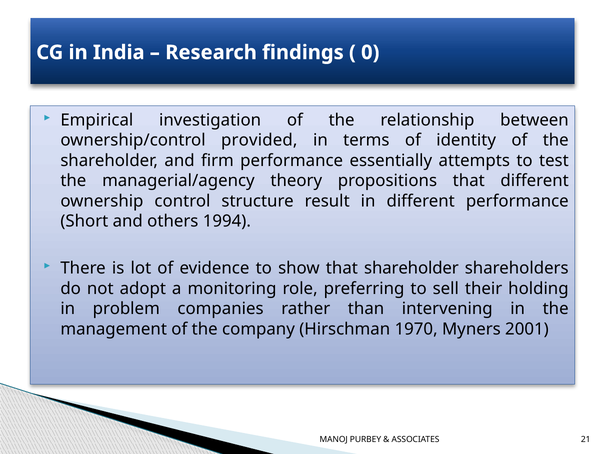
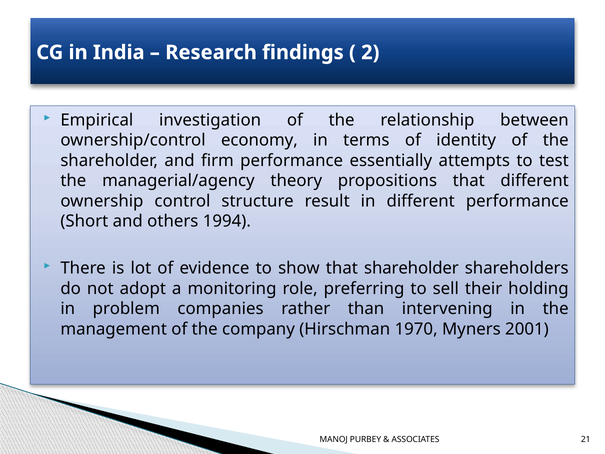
0: 0 -> 2
provided: provided -> economy
